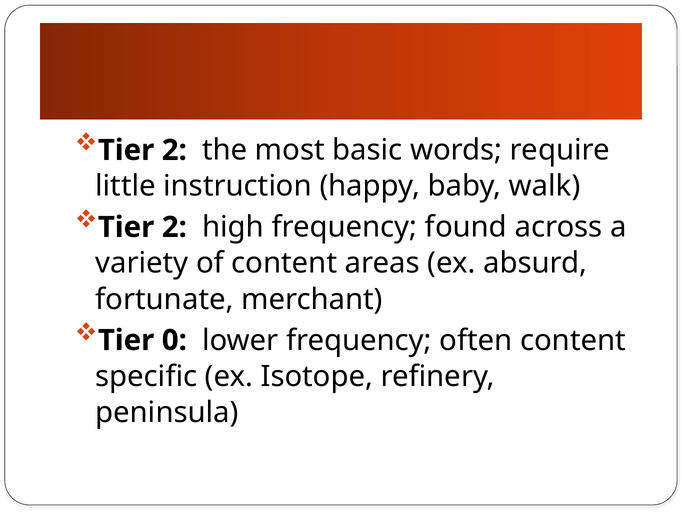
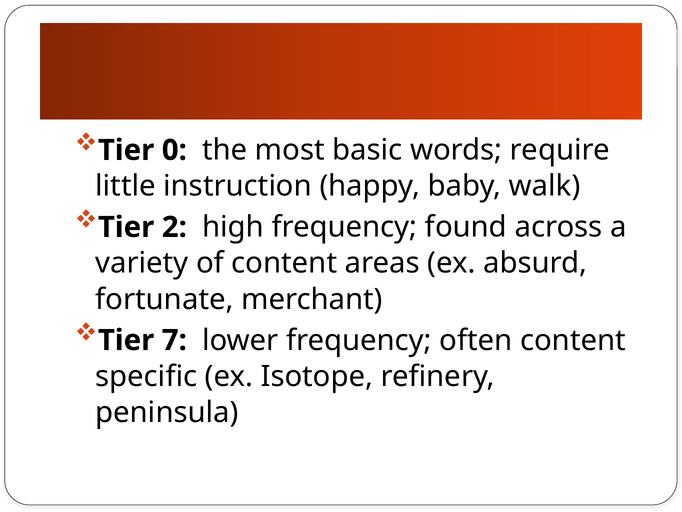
2 at (174, 150): 2 -> 0
0: 0 -> 7
